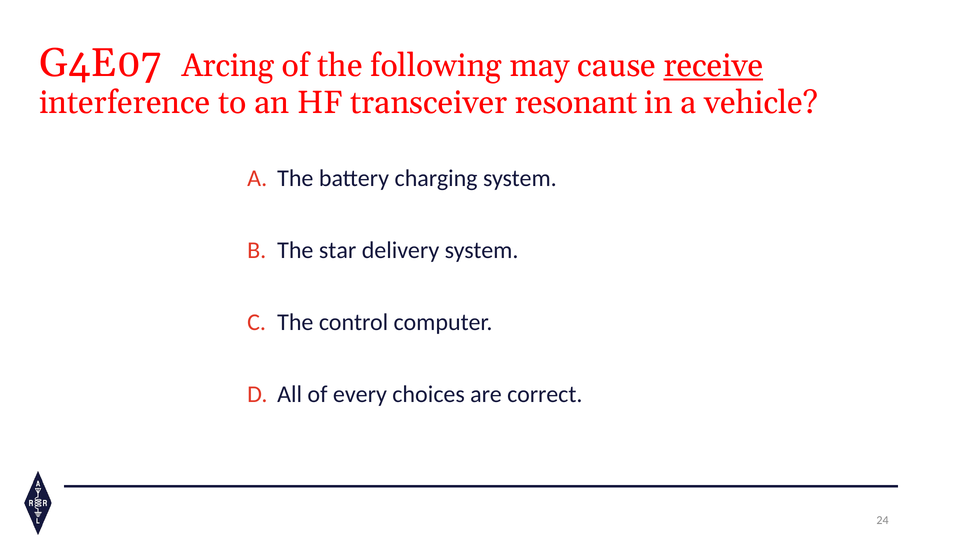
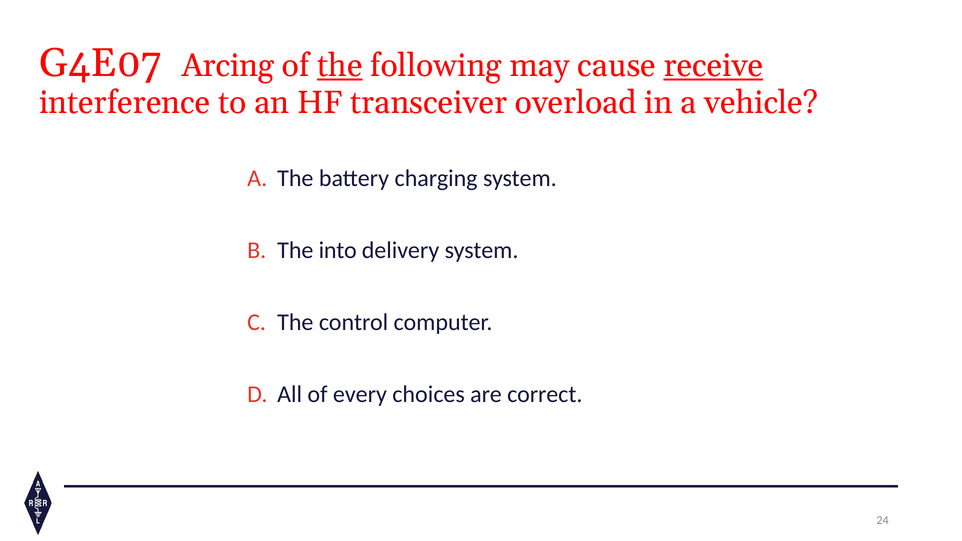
the at (340, 66) underline: none -> present
resonant: resonant -> overload
star: star -> into
